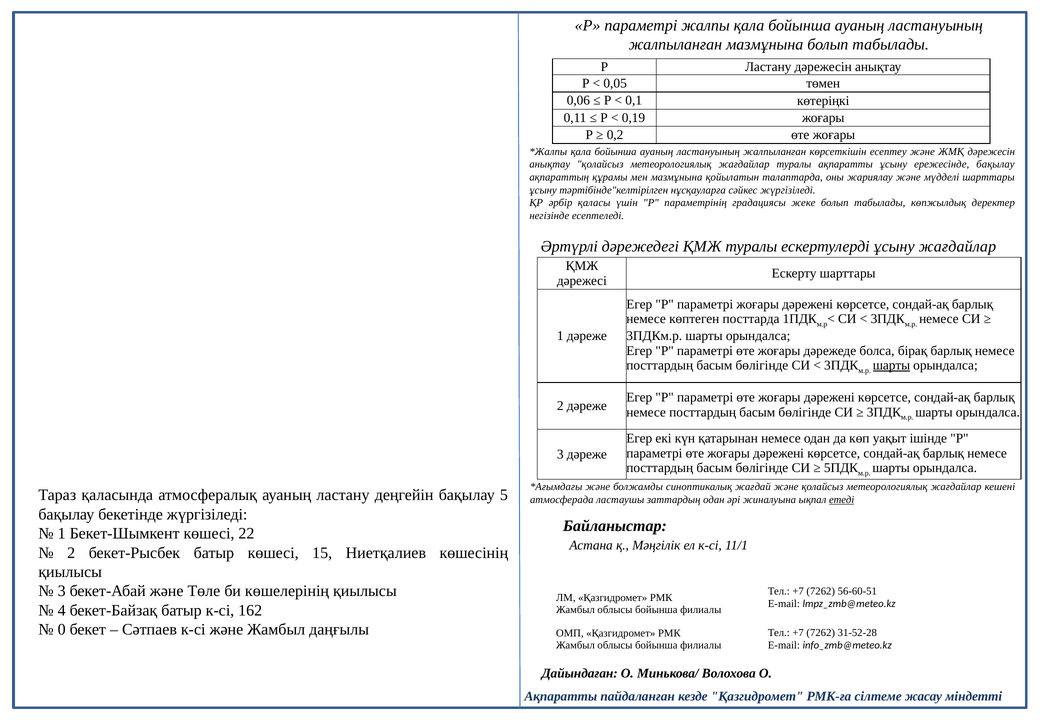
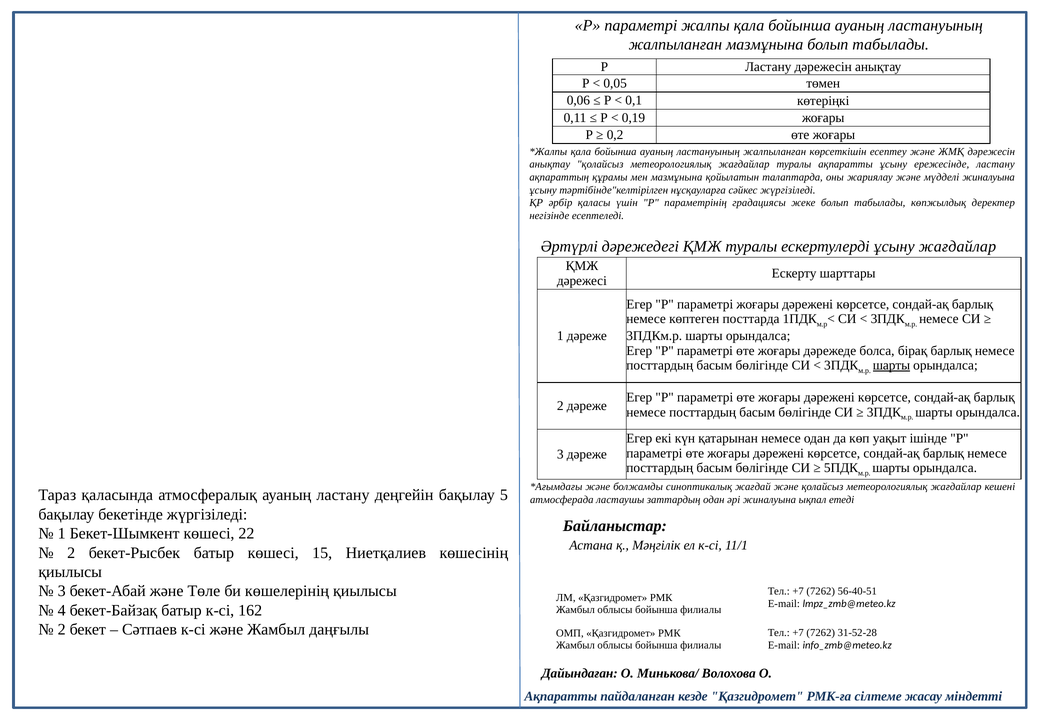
ережесінде бақылау: бақылау -> ластану
мүдделі шарттары: шарттары -> жиналуына
етеді underline: present -> none
56-60-51: 56-60-51 -> 56-40-51
0 at (62, 630): 0 -> 2
